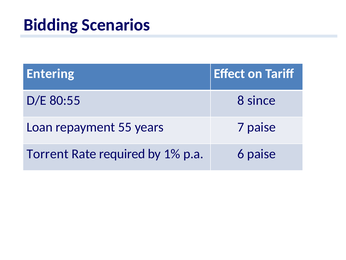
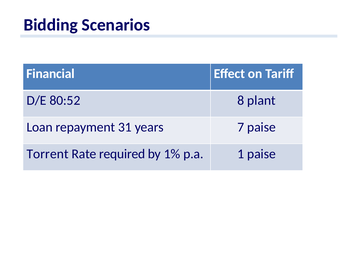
Entering: Entering -> Financial
80:55: 80:55 -> 80:52
since: since -> plant
55: 55 -> 31
6: 6 -> 1
